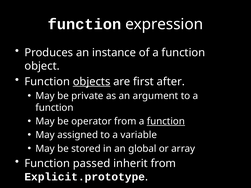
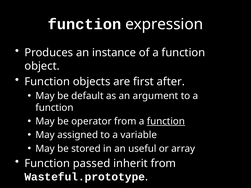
objects underline: present -> none
private: private -> default
global: global -> useful
Explicit.prototype: Explicit.prototype -> Wasteful.prototype
